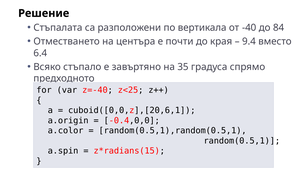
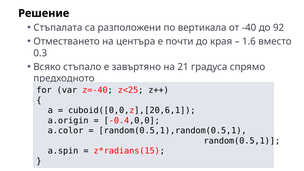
84: 84 -> 92
9.4: 9.4 -> 1.6
6.4: 6.4 -> 0.3
35: 35 -> 21
